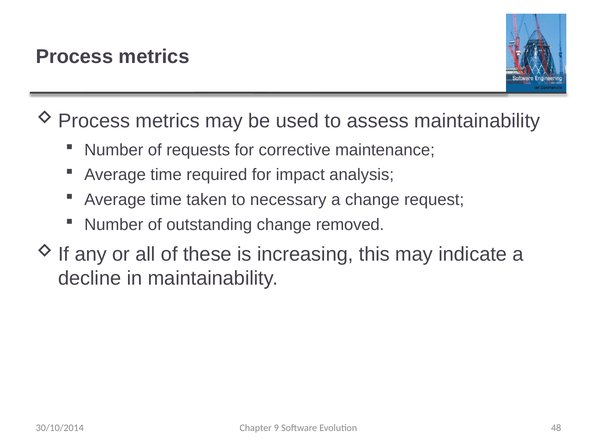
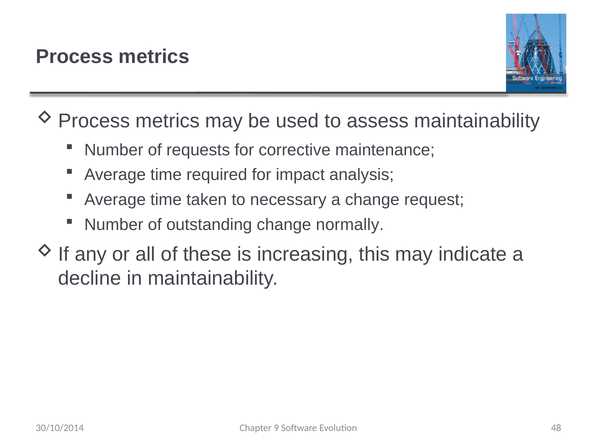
removed: removed -> normally
